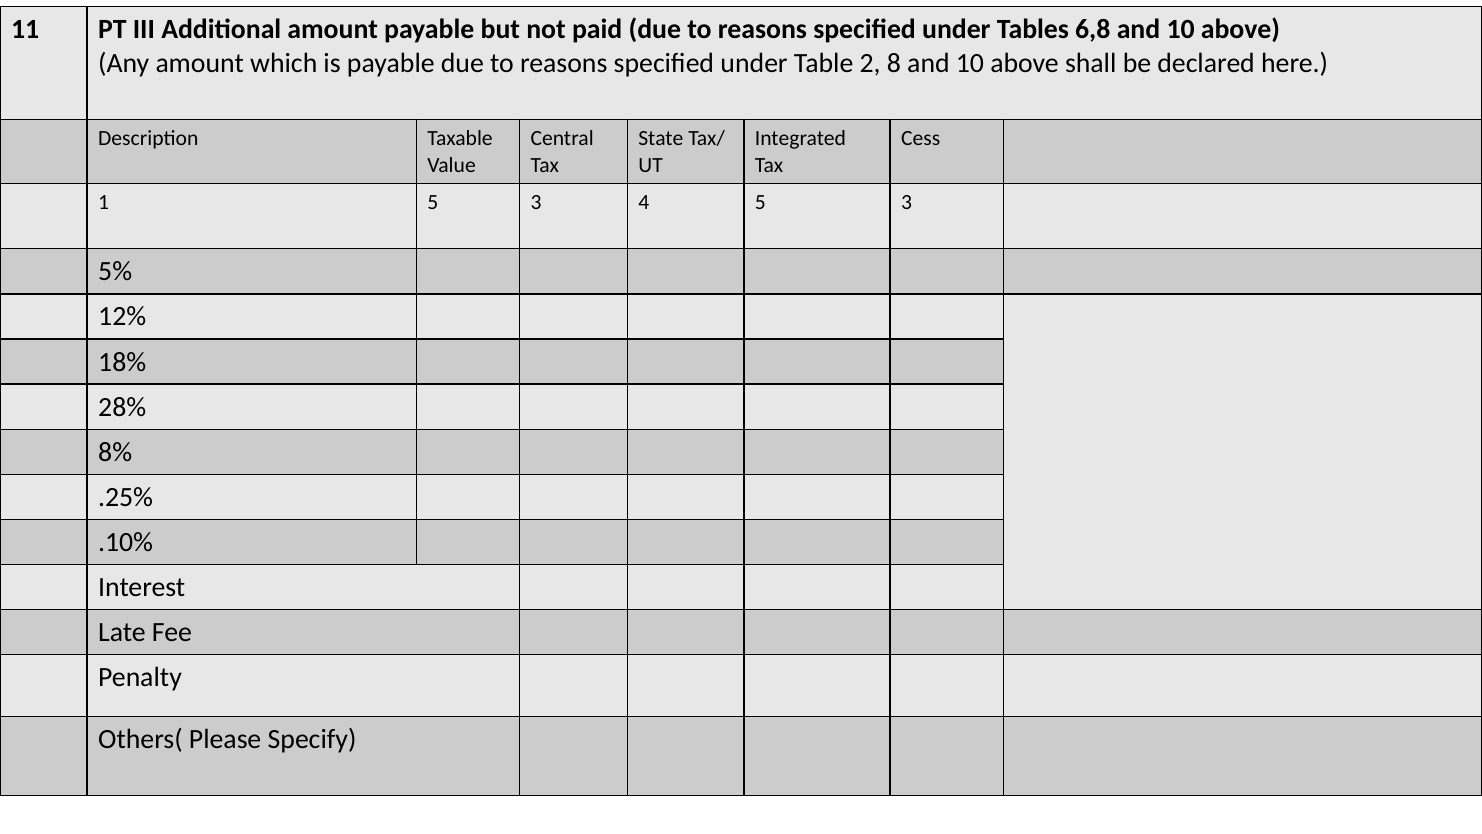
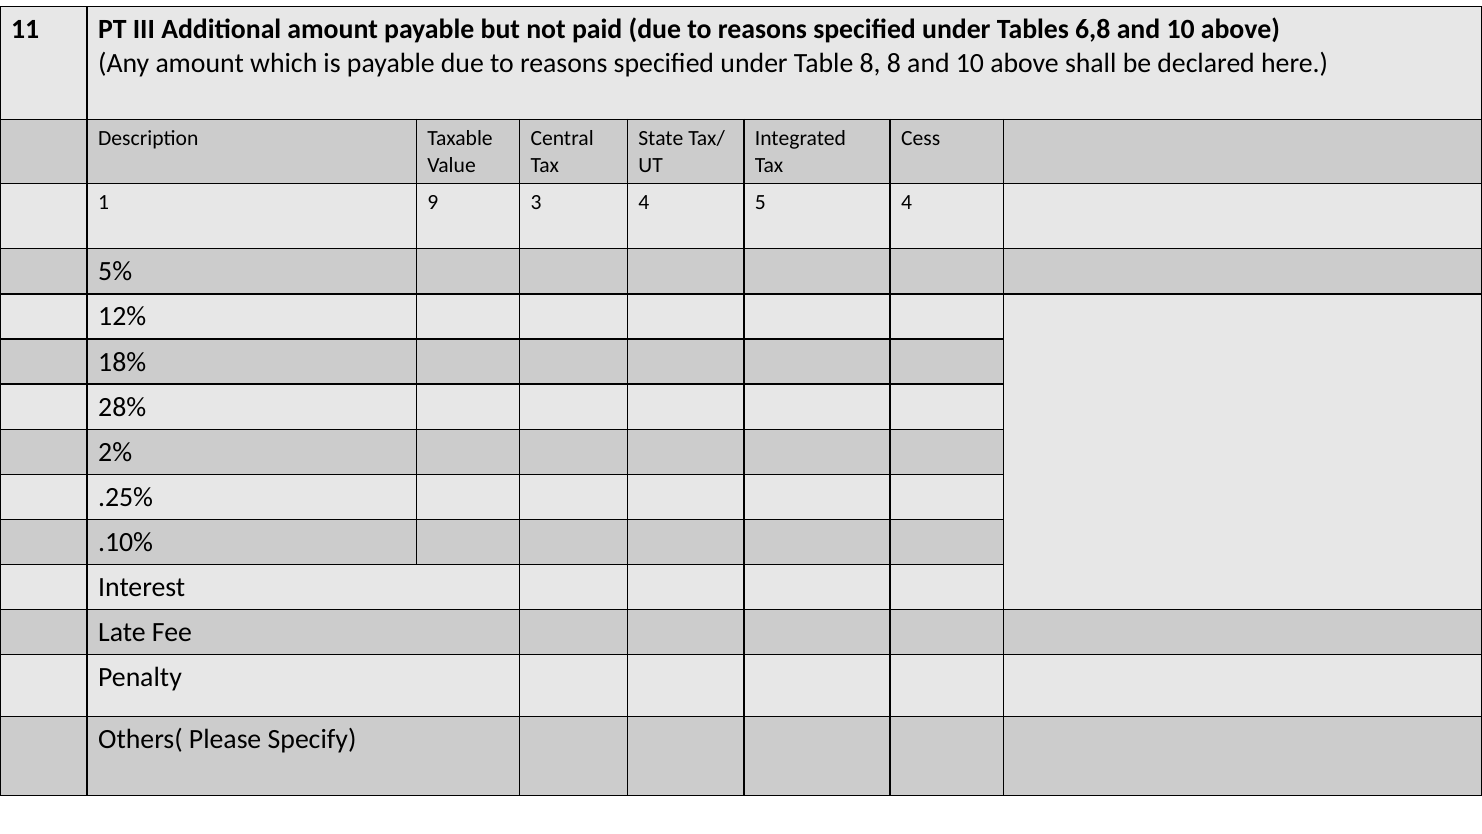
Table 2: 2 -> 8
1 5: 5 -> 9
4 5 3: 3 -> 4
8%: 8% -> 2%
